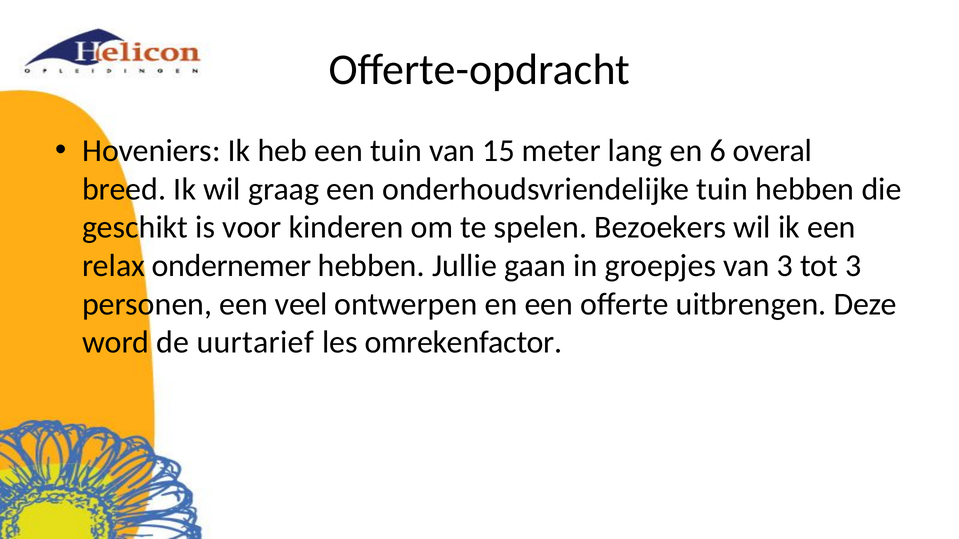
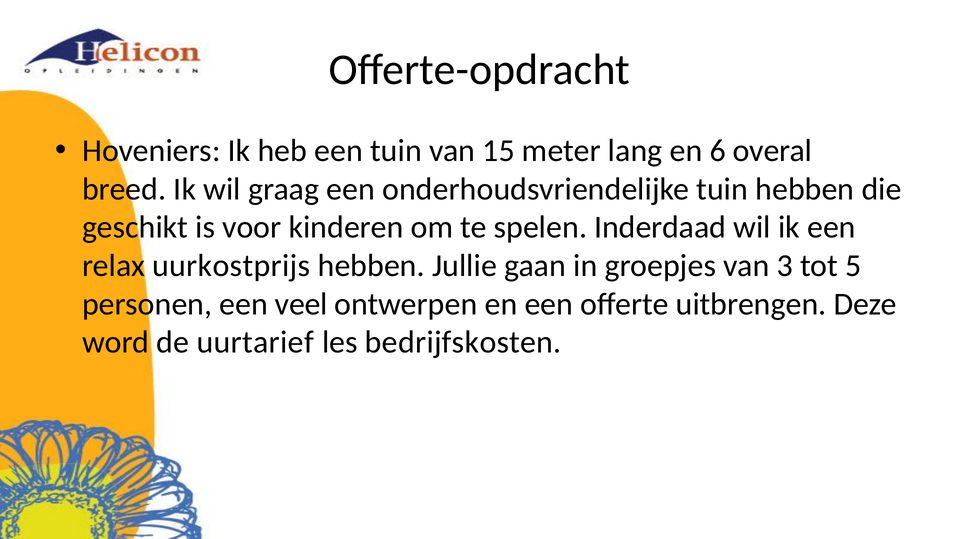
Bezoekers: Bezoekers -> Inderdaad
ondernemer: ondernemer -> uurkostprijs
tot 3: 3 -> 5
omrekenfactor: omrekenfactor -> bedrijfskosten
